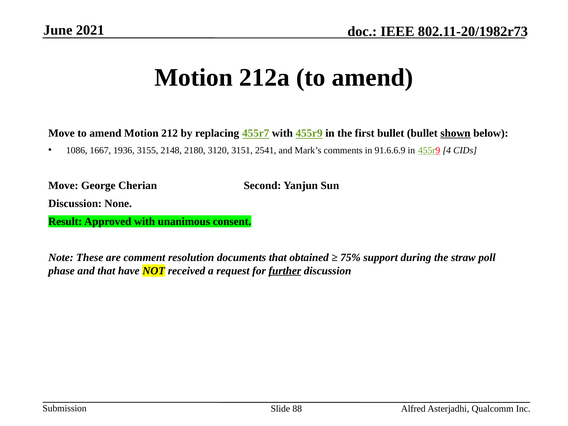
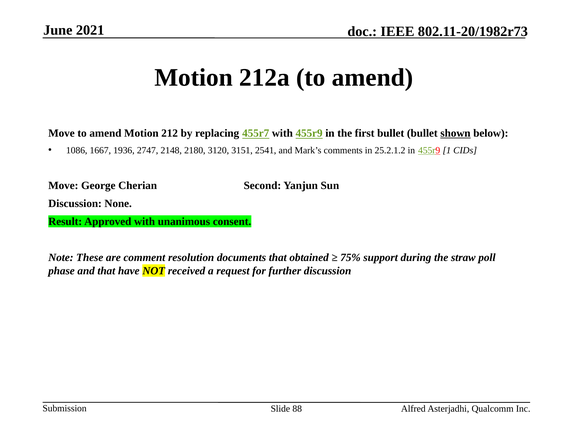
3155: 3155 -> 2747
91.6.6.9: 91.6.6.9 -> 25.2.1.2
4: 4 -> 1
further underline: present -> none
